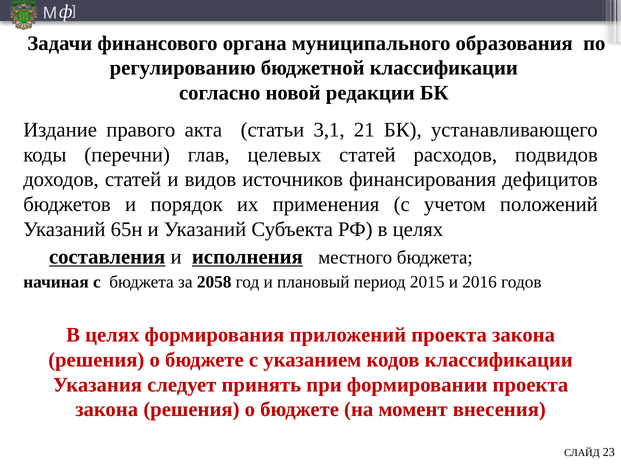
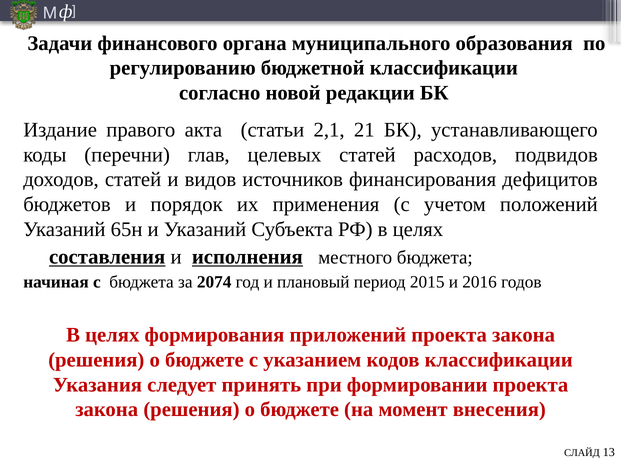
3,1: 3,1 -> 2,1
2058: 2058 -> 2074
23: 23 -> 13
